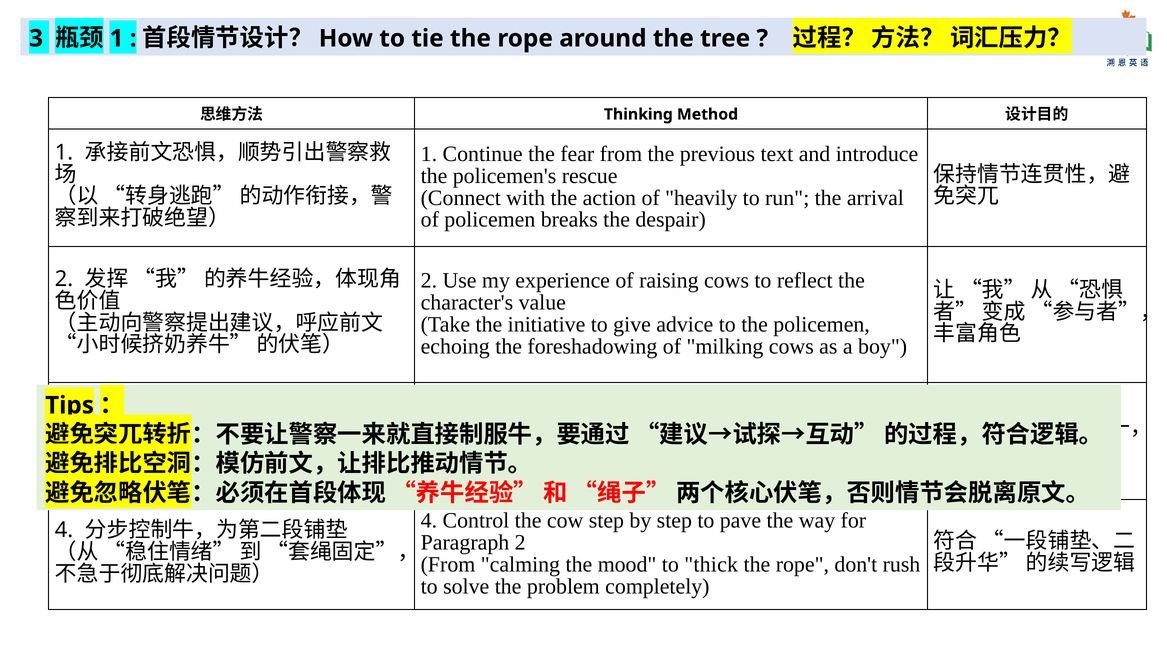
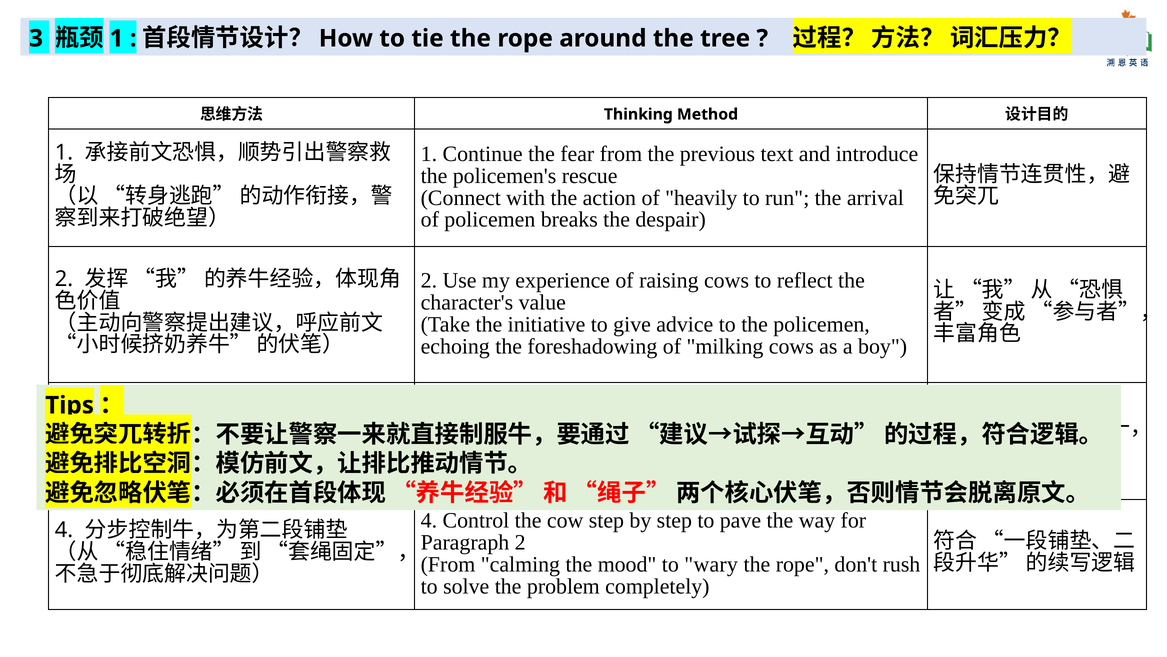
thick: thick -> wary
